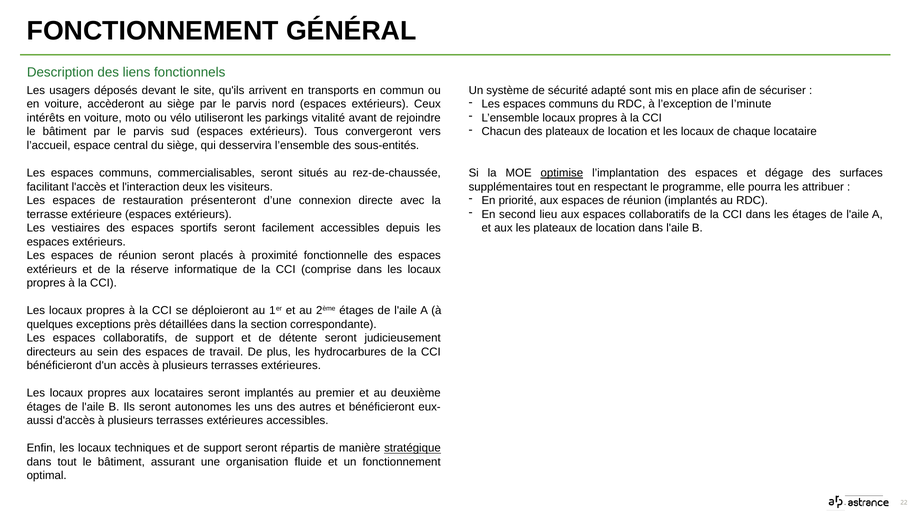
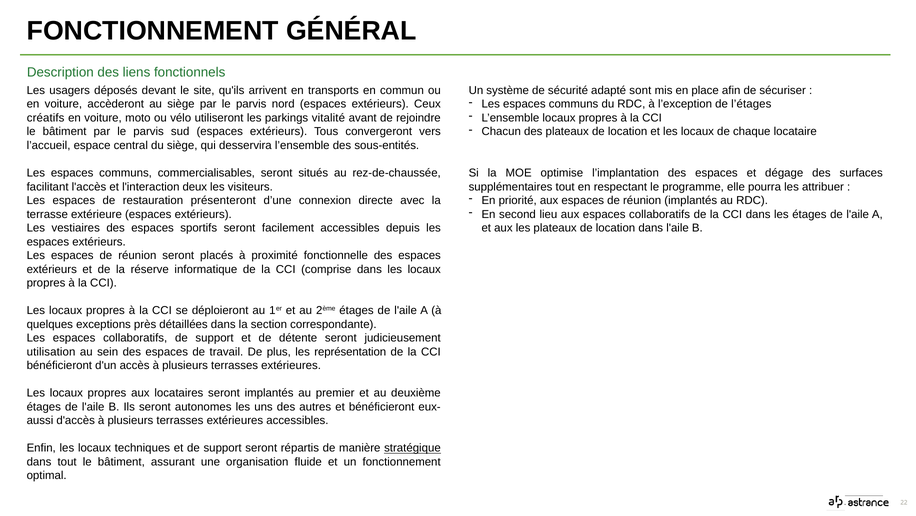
l’minute: l’minute -> l’étages
intérêts: intérêts -> créatifs
optimise underline: present -> none
directeurs: directeurs -> utilisation
hydrocarbures: hydrocarbures -> représentation
